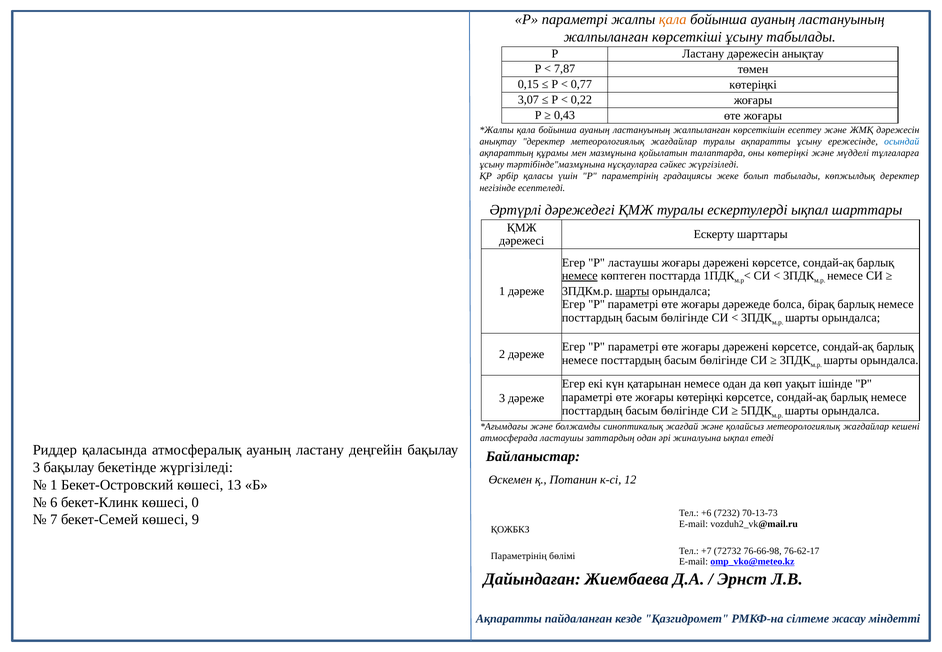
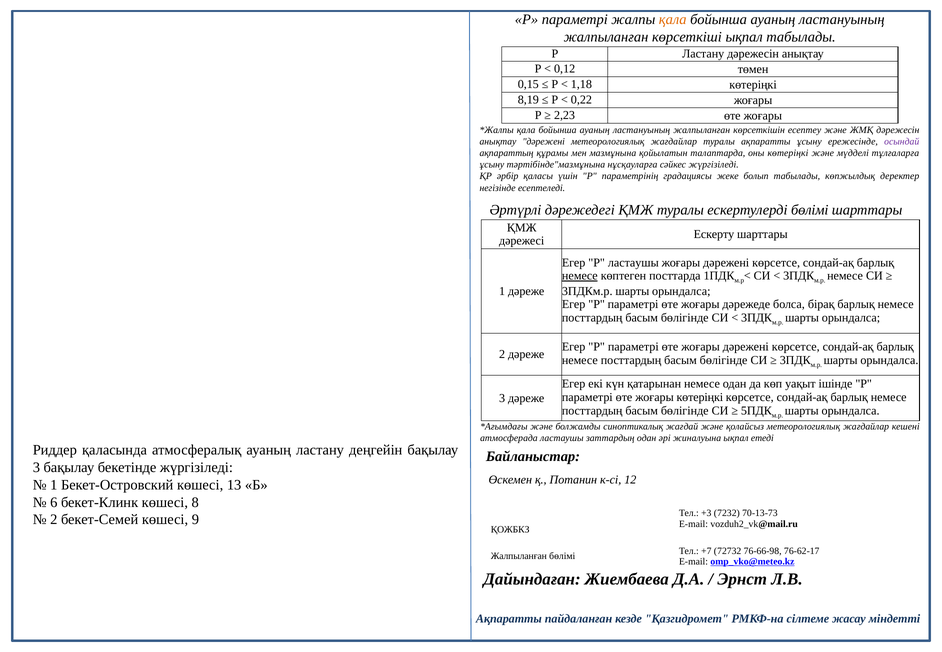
көрсеткіші ұсыну: ұсыну -> ықпал
7,87: 7,87 -> 0,12
0,77: 0,77 -> 1,18
3,07: 3,07 -> 8,19
0,43: 0,43 -> 2,23
анықтау деректер: деректер -> дәрежені
осындай colour: blue -> purple
ескертулерді ықпал: ықпал -> бөлімі
шарты at (632, 291) underline: present -> none
0: 0 -> 8
+6: +6 -> +3
7 at (54, 520): 7 -> 2
Параметрінің at (519, 556): Параметрінің -> Жалпыланған
